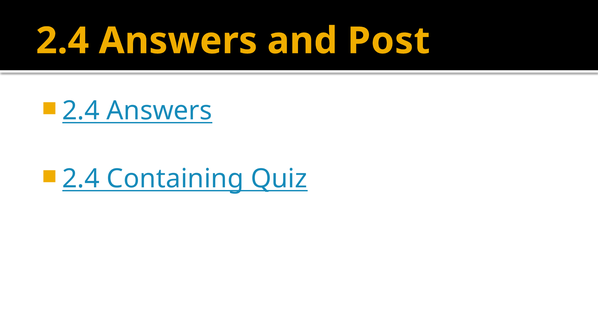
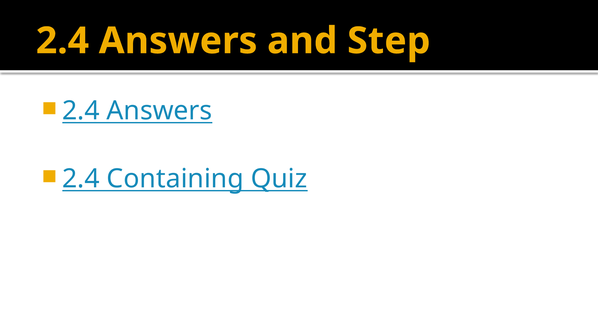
Post: Post -> Step
